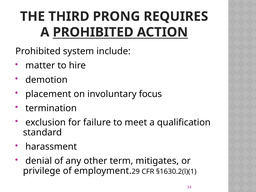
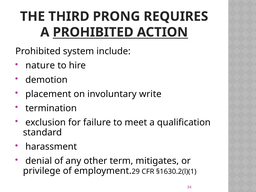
matter: matter -> nature
focus: focus -> write
